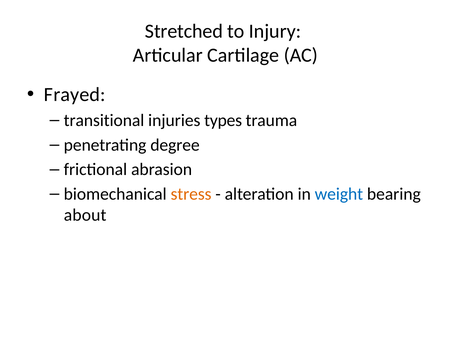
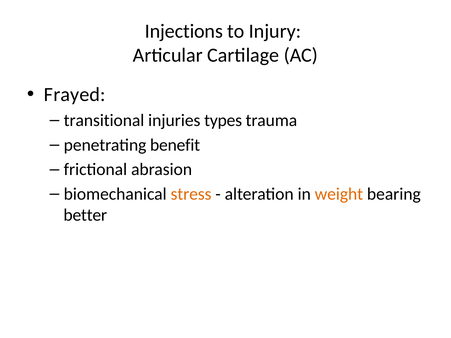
Stretched: Stretched -> Injections
degree: degree -> benefit
weight colour: blue -> orange
about: about -> better
